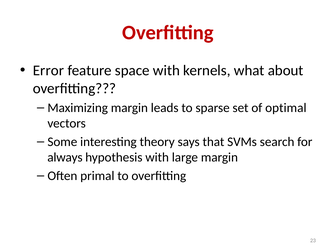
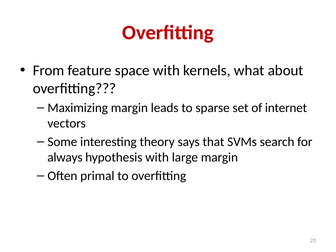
Error: Error -> From
optimal: optimal -> internet
